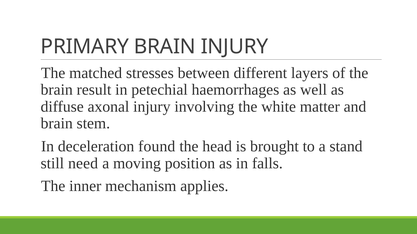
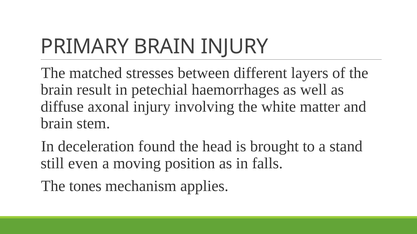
need: need -> even
inner: inner -> tones
